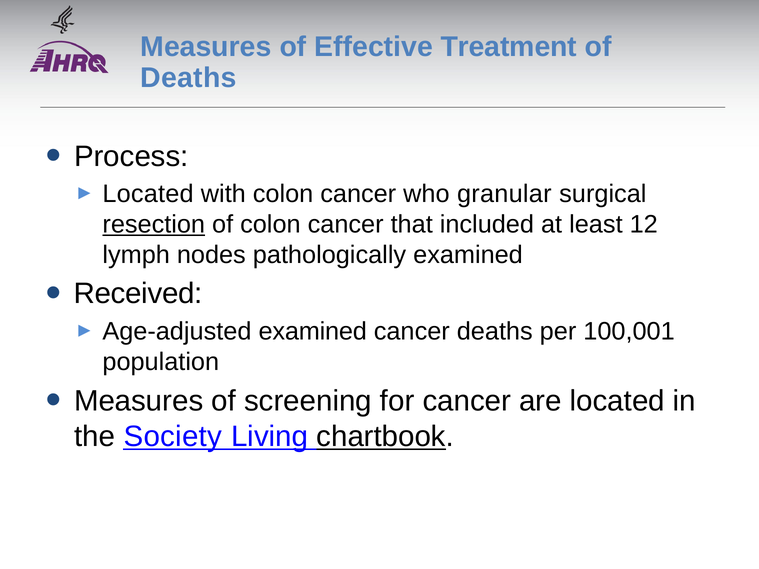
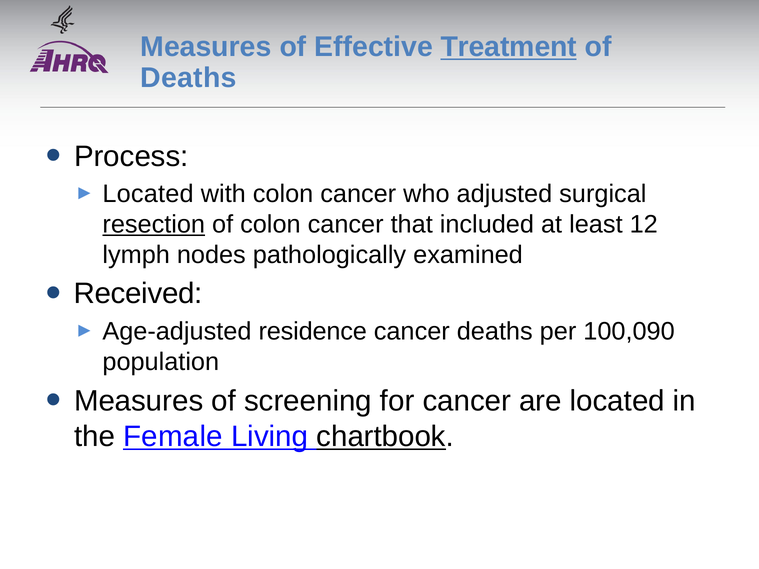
Treatment underline: none -> present
granular: granular -> adjusted
Age-adjusted examined: examined -> residence
100,001: 100,001 -> 100,090
Society: Society -> Female
